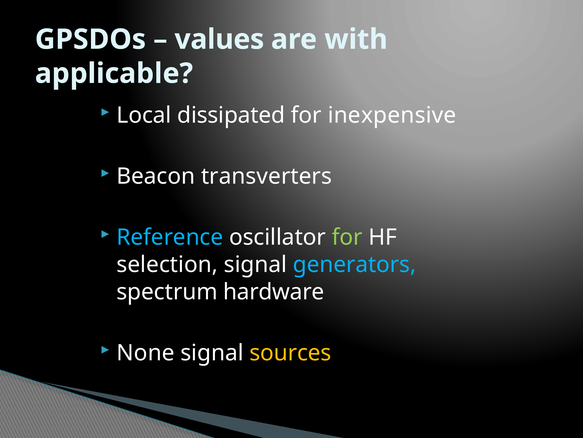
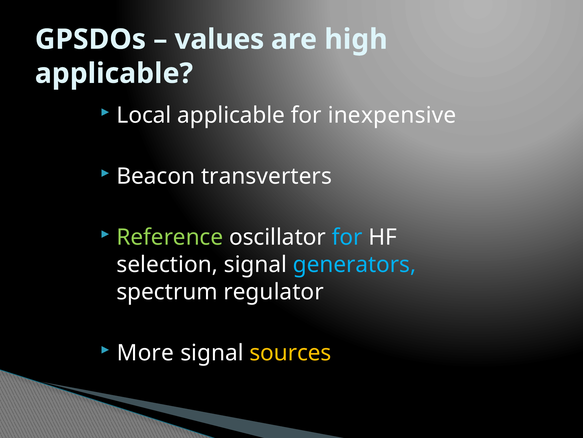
with: with -> high
Local dissipated: dissipated -> applicable
Reference colour: light blue -> light green
for at (347, 237) colour: light green -> light blue
hardware: hardware -> regulator
None: None -> More
